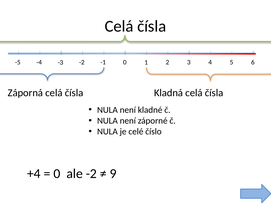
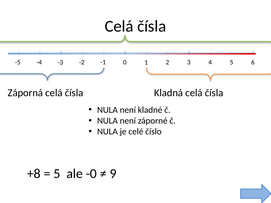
+4: +4 -> +8
0 at (57, 174): 0 -> 5
ale -2: -2 -> -0
